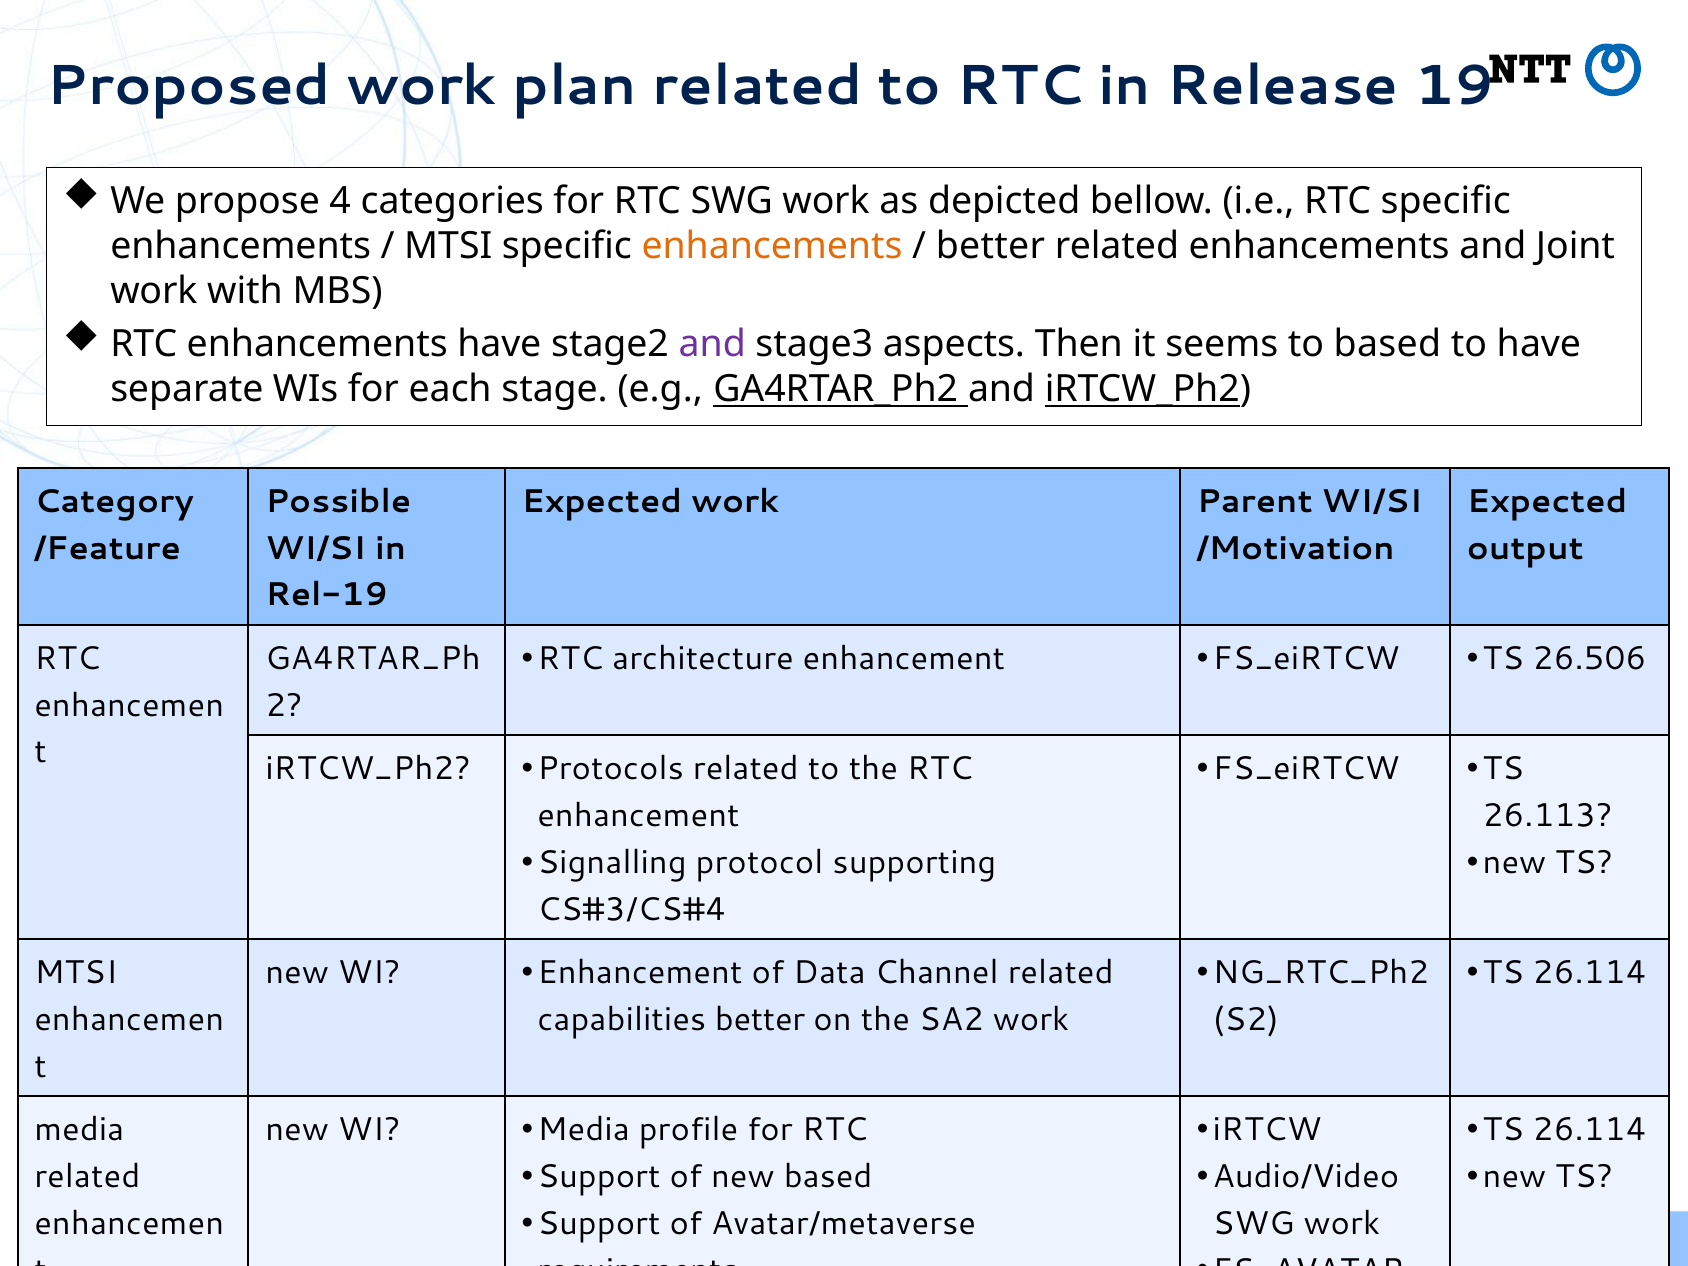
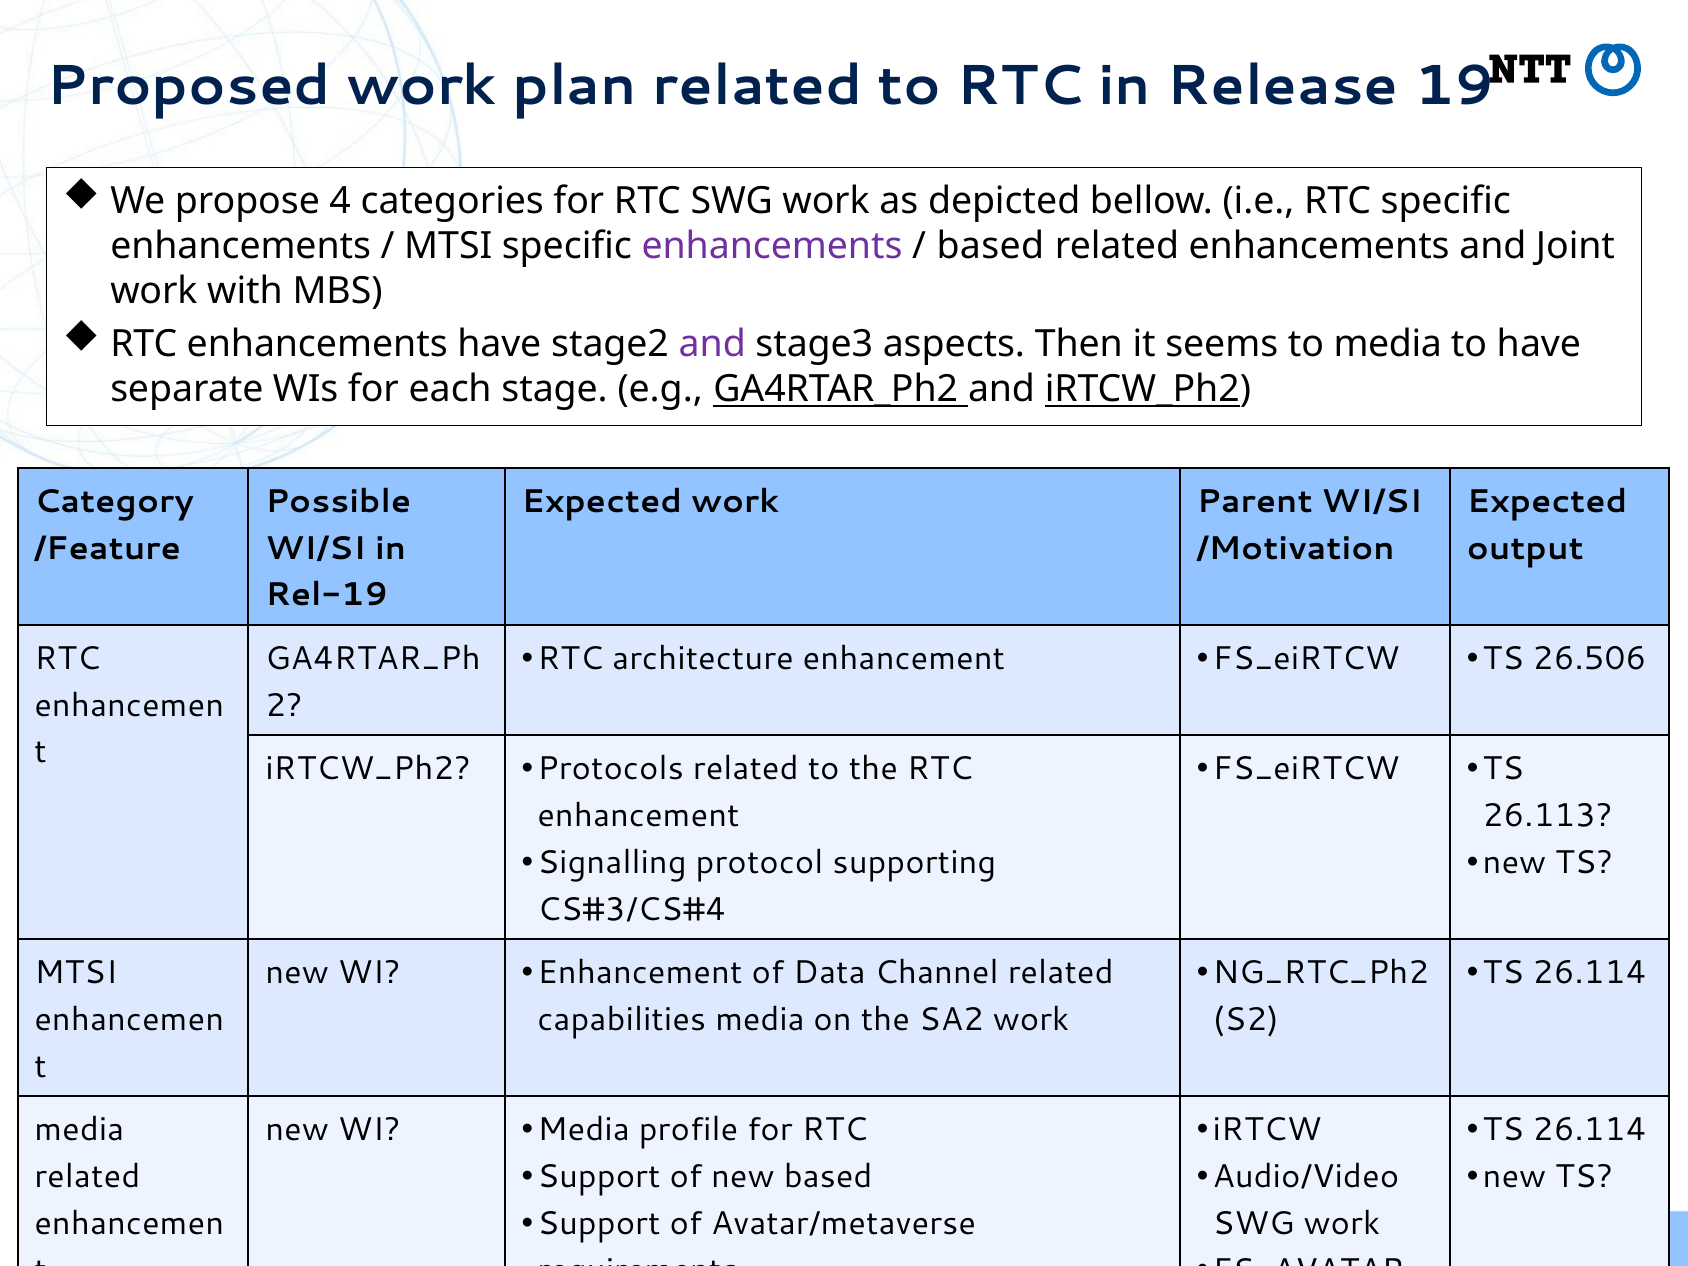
enhancements at (772, 246) colour: orange -> purple
better at (990, 246): better -> based
to based: based -> media
capabilities better: better -> media
